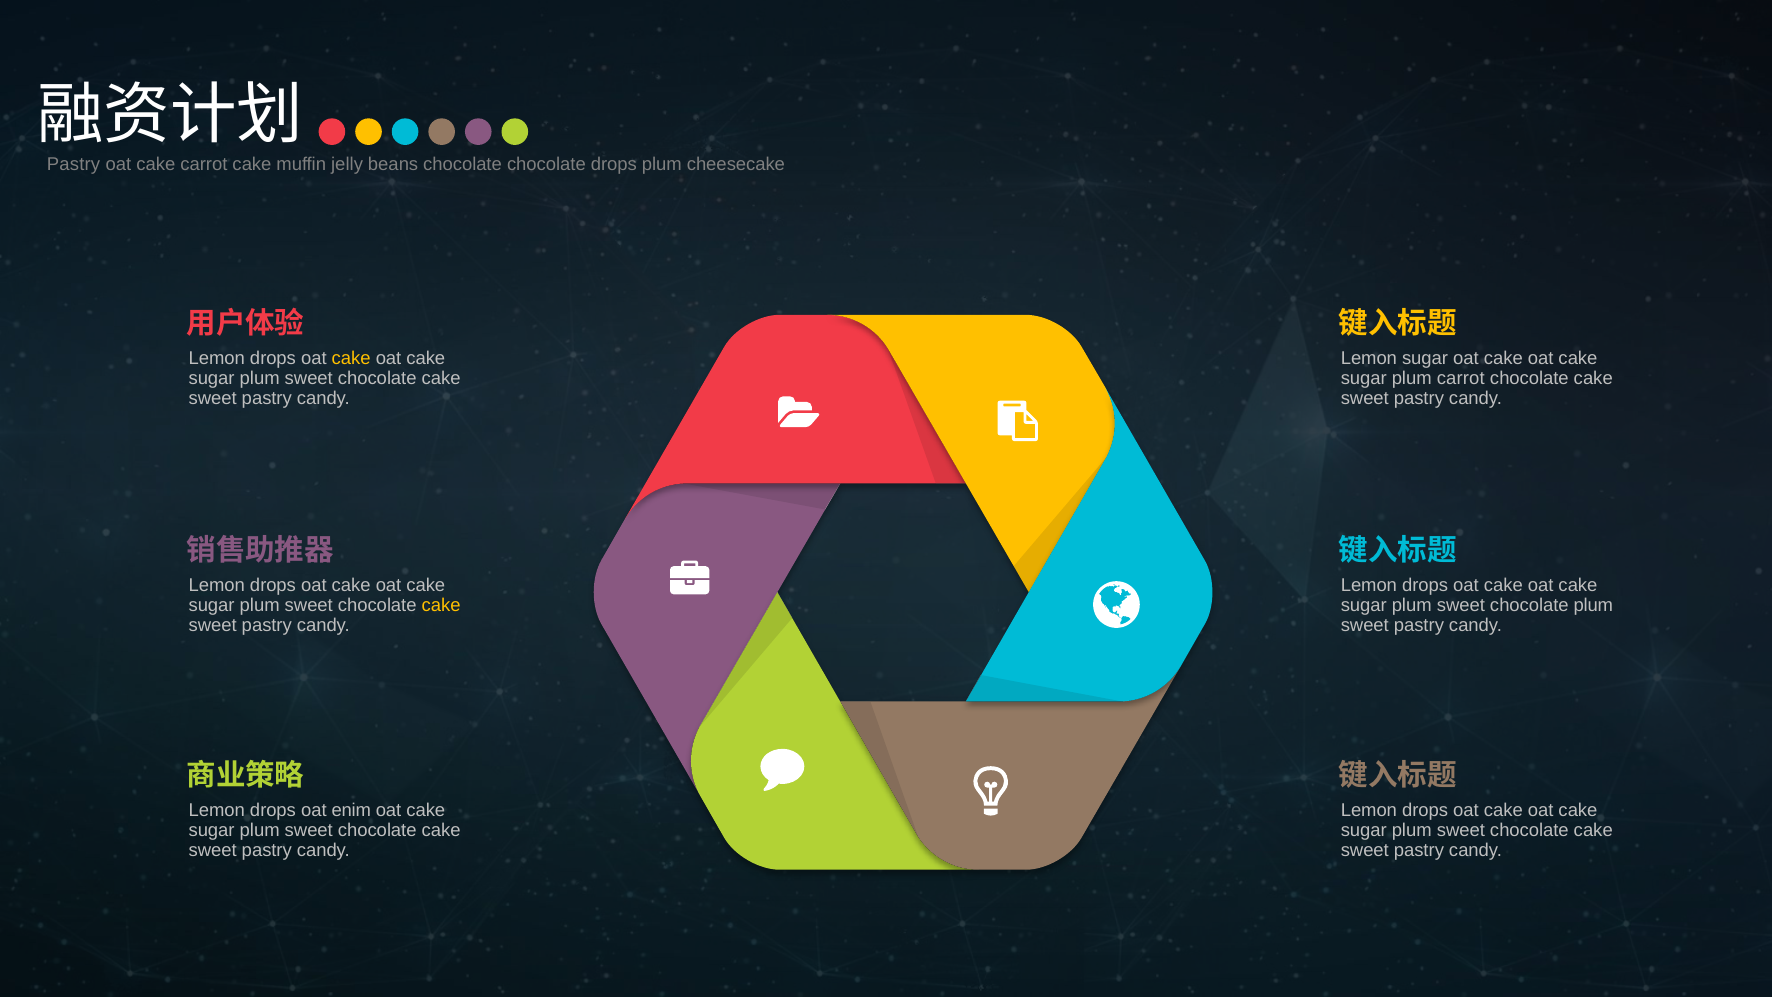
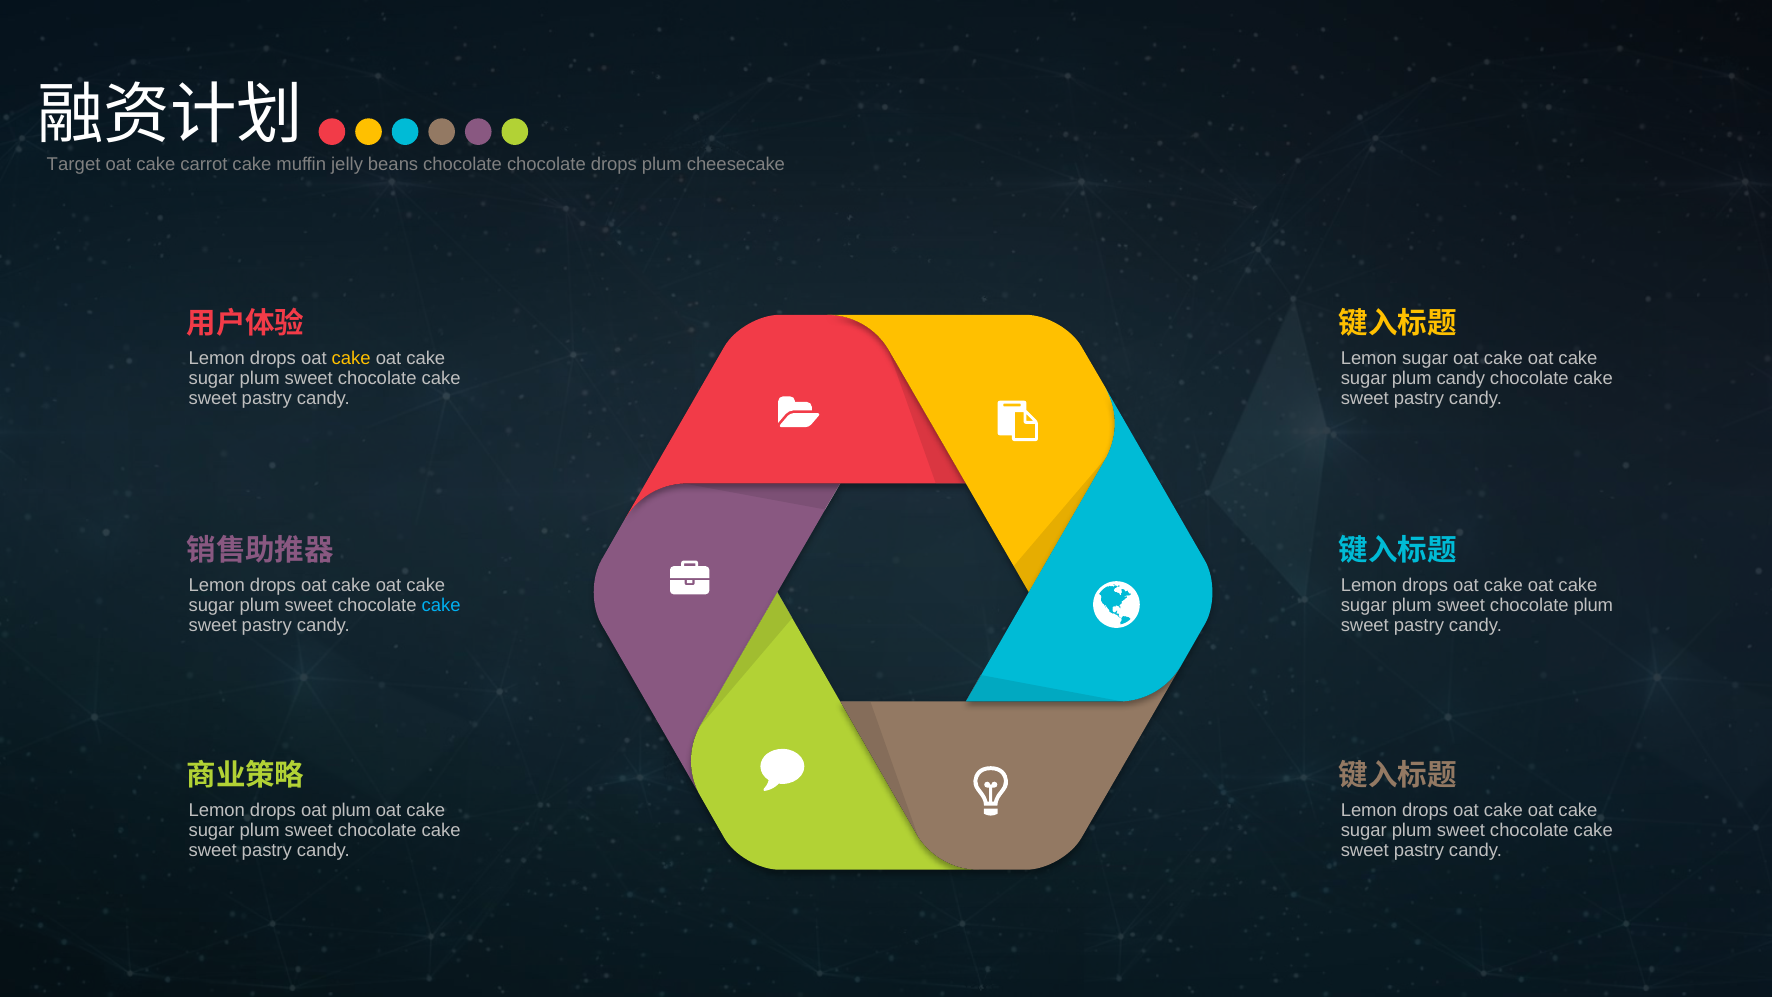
Pastry at (74, 164): Pastry -> Target
plum carrot: carrot -> candy
cake at (441, 605) colour: yellow -> light blue
oat enim: enim -> plum
